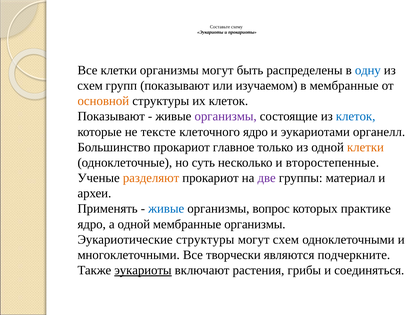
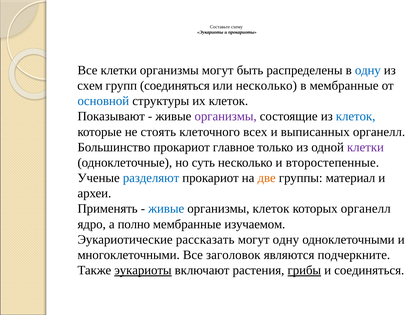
групп показывают: показывают -> соединяться
или изучаемом: изучаемом -> несколько
основной colour: orange -> blue
тексте: тексте -> стоять
клеточного ядро: ядро -> всех
эукариотами: эукариотами -> выписанных
клетки at (365, 147) colour: orange -> purple
разделяют colour: orange -> blue
две colour: purple -> orange
организмы вопрос: вопрос -> клеток
которых практике: практике -> органелл
а одной: одной -> полно
мембранные организмы: организмы -> изучаемом
Эукариотические структуры: структуры -> рассказать
могут схем: схем -> одну
творчески: творчески -> заголовок
грибы underline: none -> present
